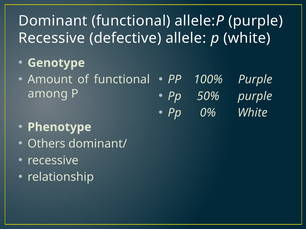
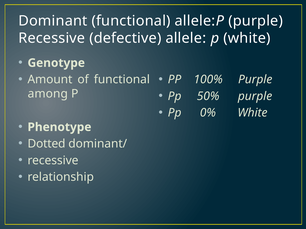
Others: Others -> Dotted
